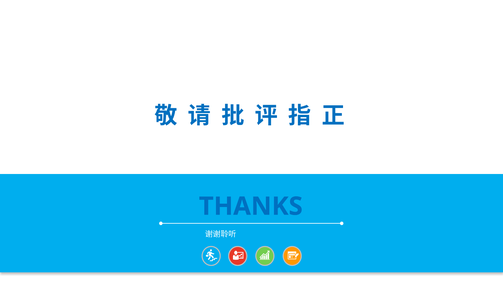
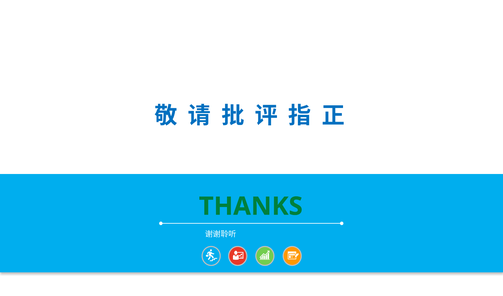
THANKS colour: blue -> green
